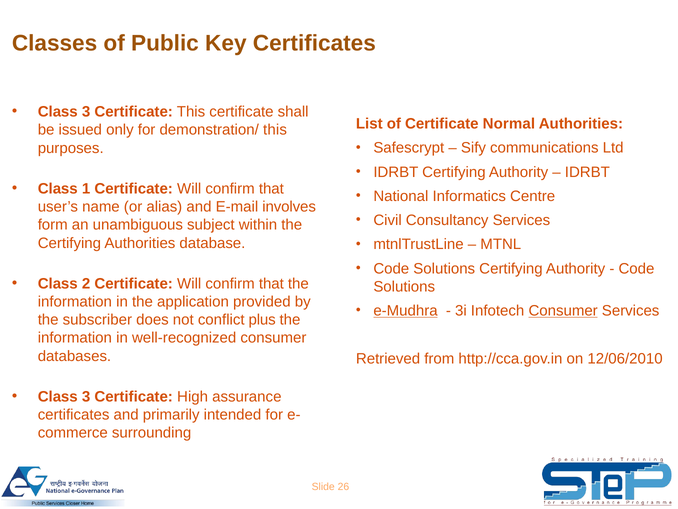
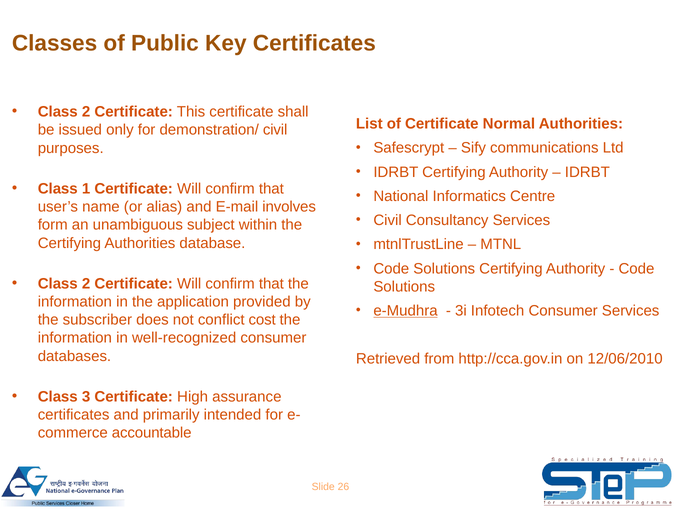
3 at (86, 112): 3 -> 2
demonstration/ this: this -> civil
Consumer at (563, 310) underline: present -> none
plus: plus -> cost
surrounding: surrounding -> accountable
